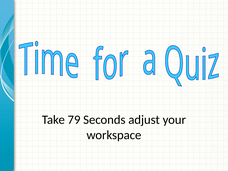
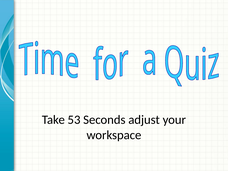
79: 79 -> 53
